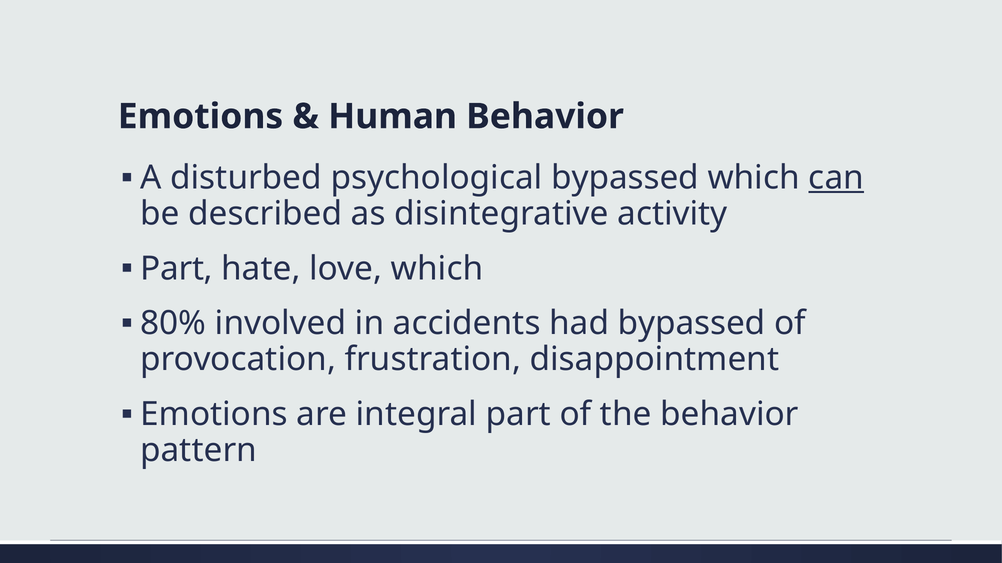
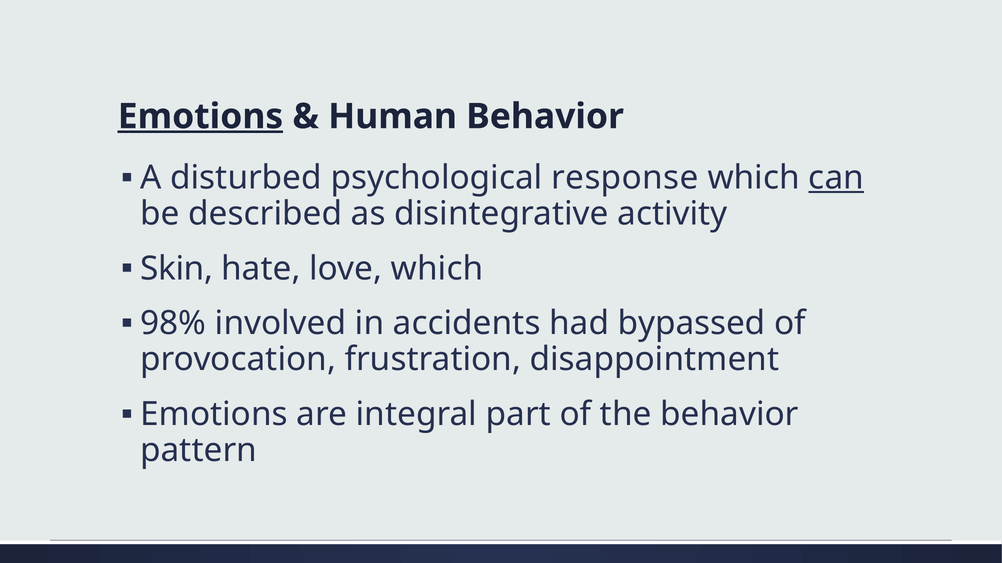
Emotions at (200, 117) underline: none -> present
psychological bypassed: bypassed -> response
Part at (177, 269): Part -> Skin
80%: 80% -> 98%
